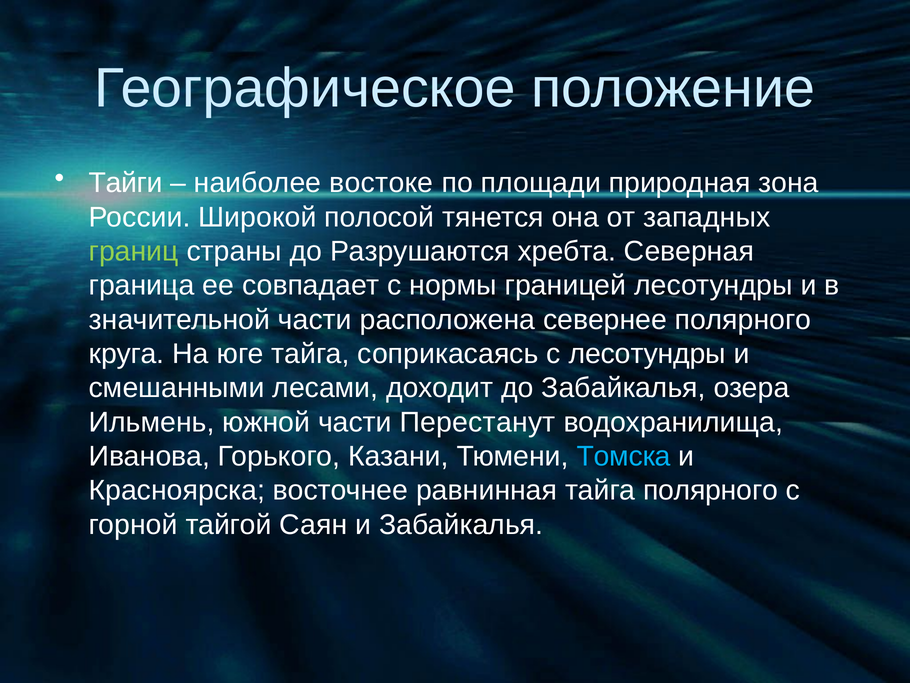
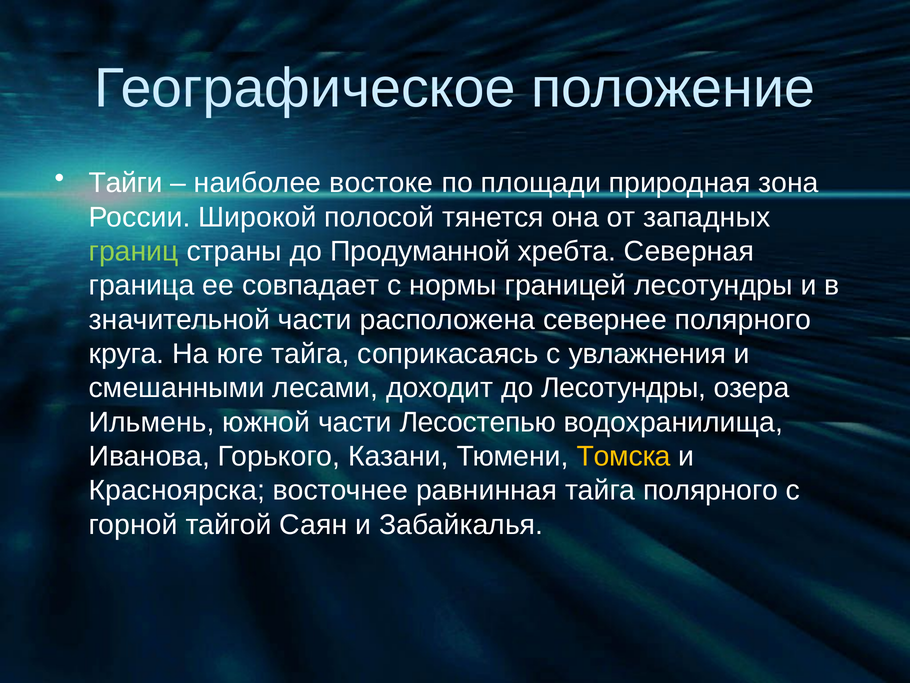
Разрушаются: Разрушаются -> Продуманной
с лесотундры: лесотундры -> увлажнения
до Забайкалья: Забайкалья -> Лесотундры
Перестанут: Перестанут -> Лесостепью
Томска colour: light blue -> yellow
